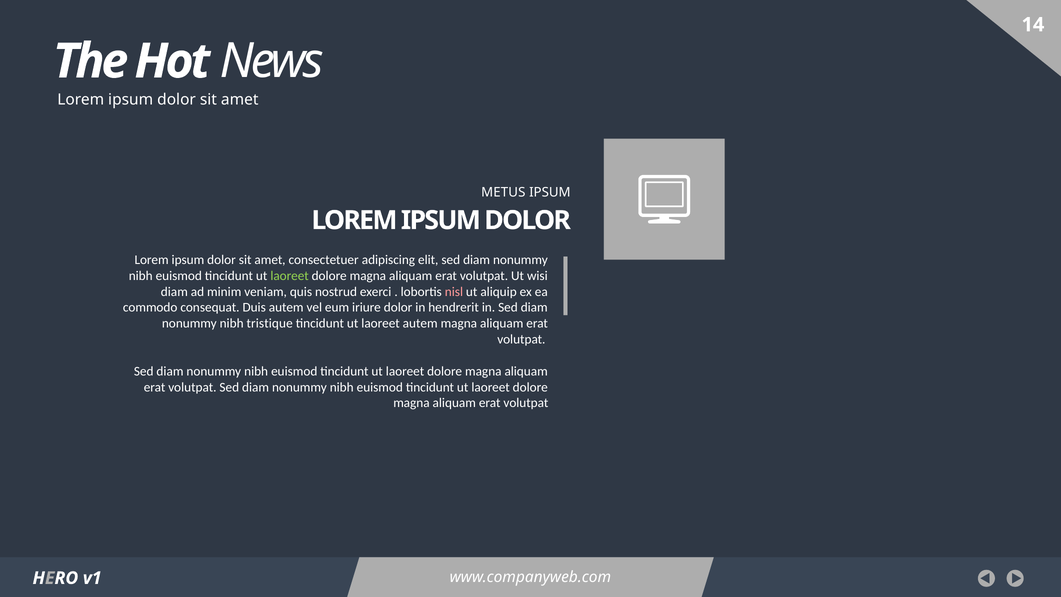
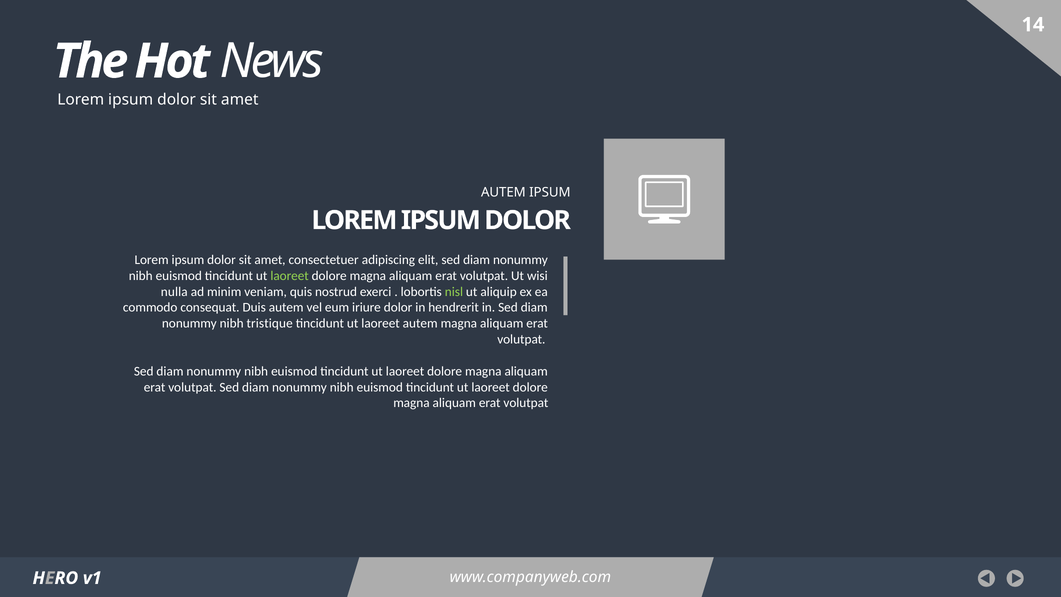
METUS at (503, 192): METUS -> AUTEM
diam at (174, 292): diam -> nulla
nisl colour: pink -> light green
